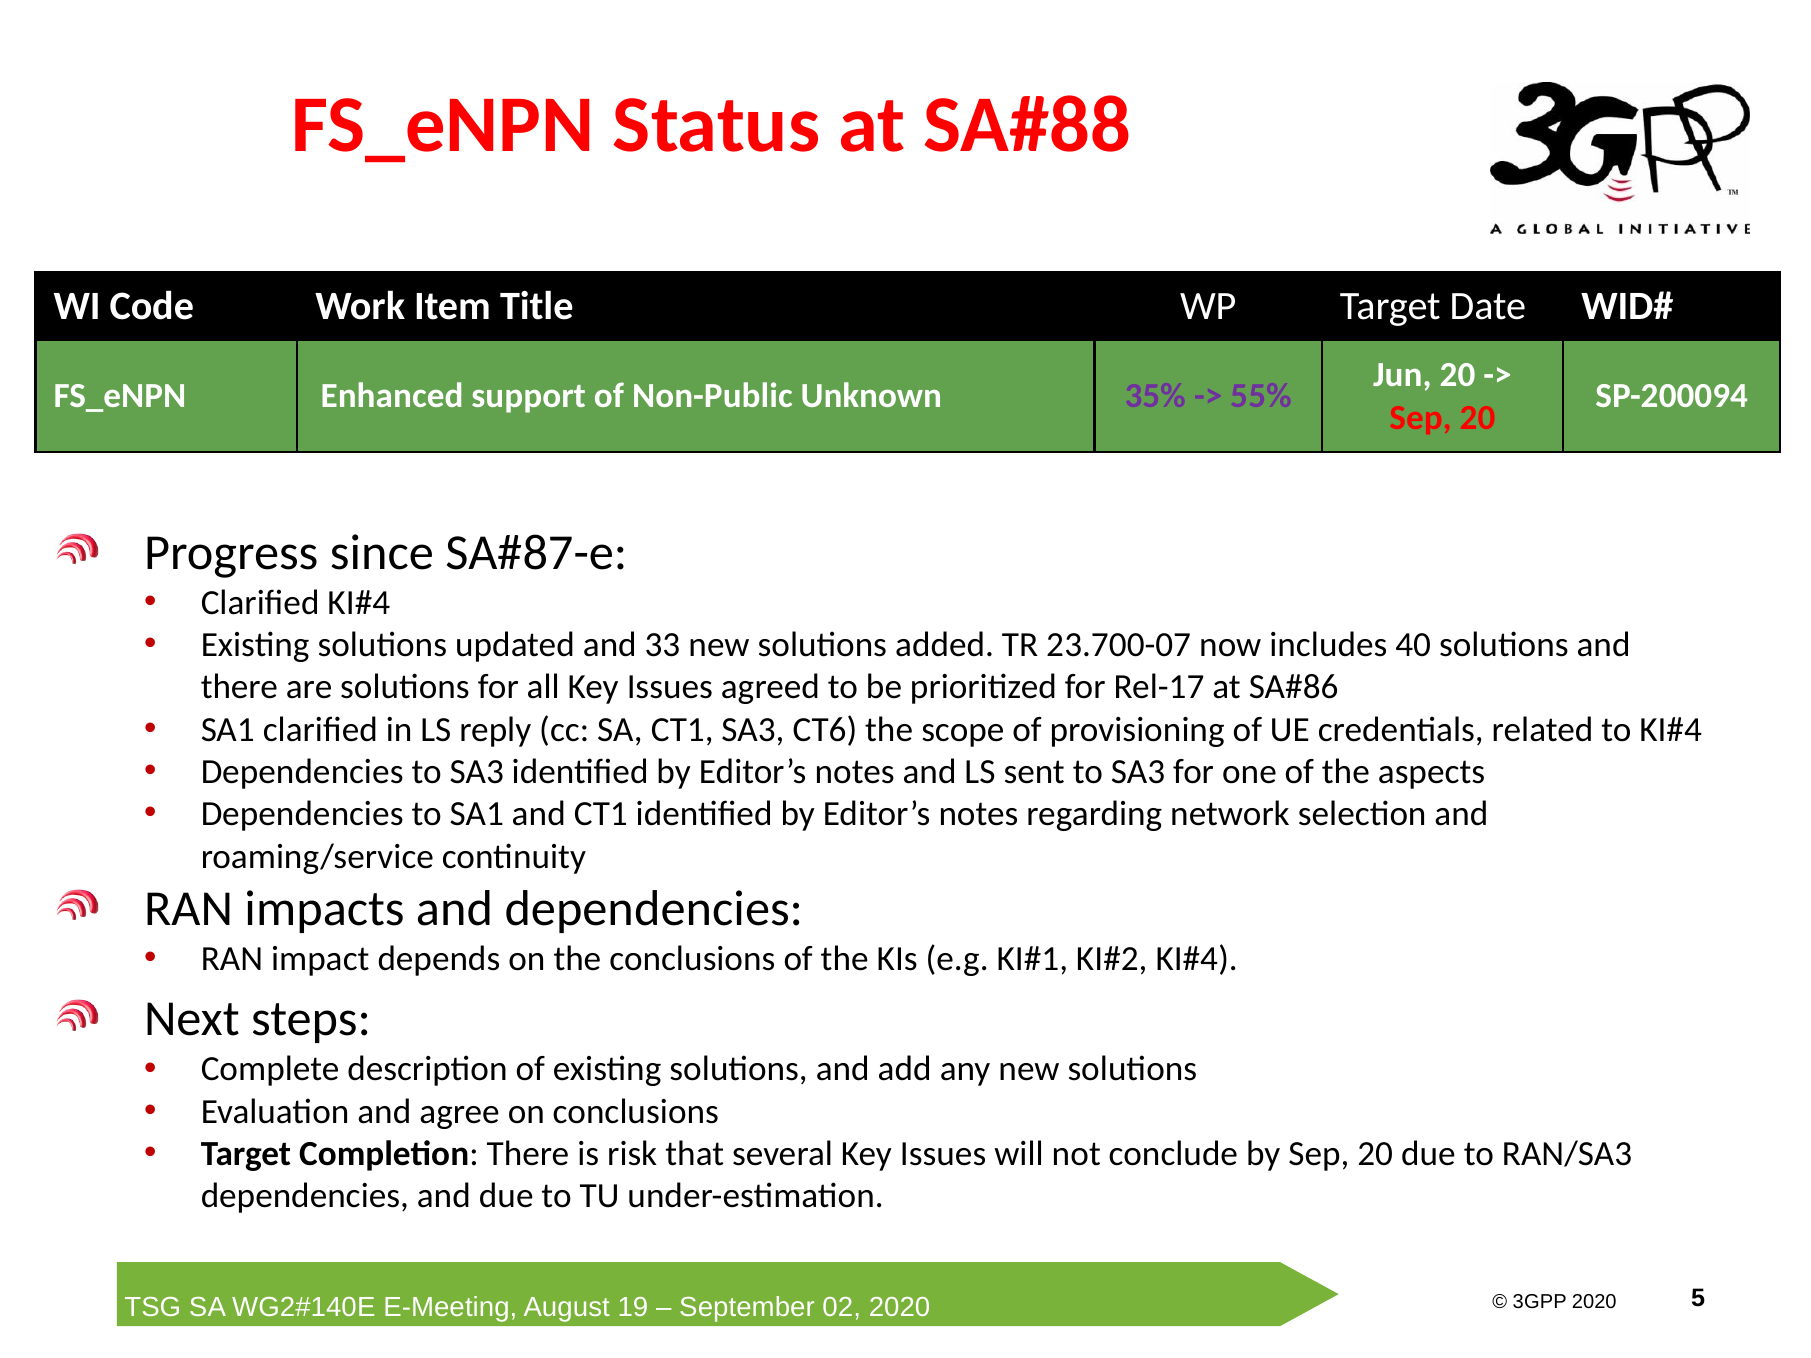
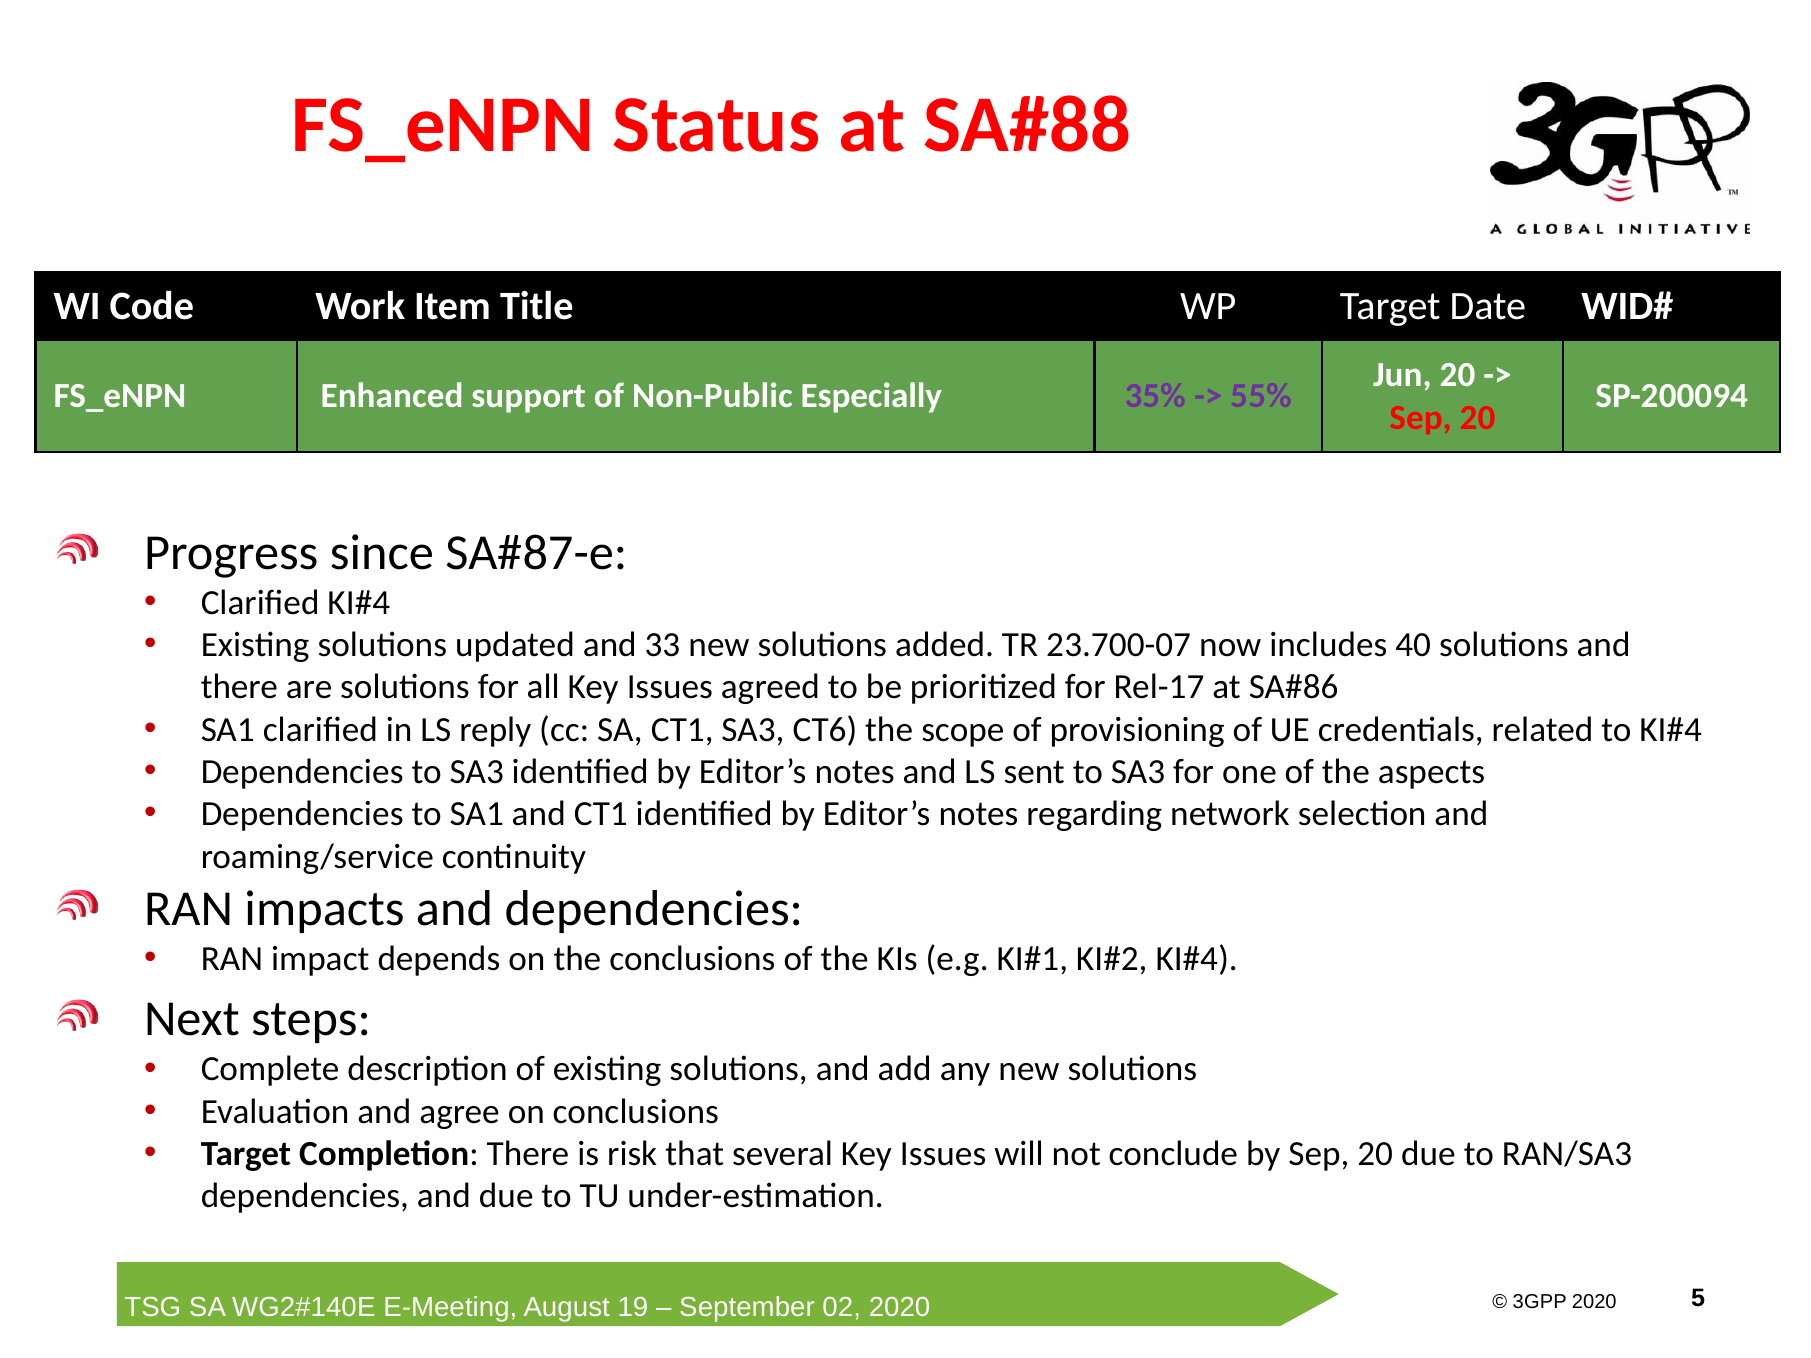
Unknown: Unknown -> Especially
